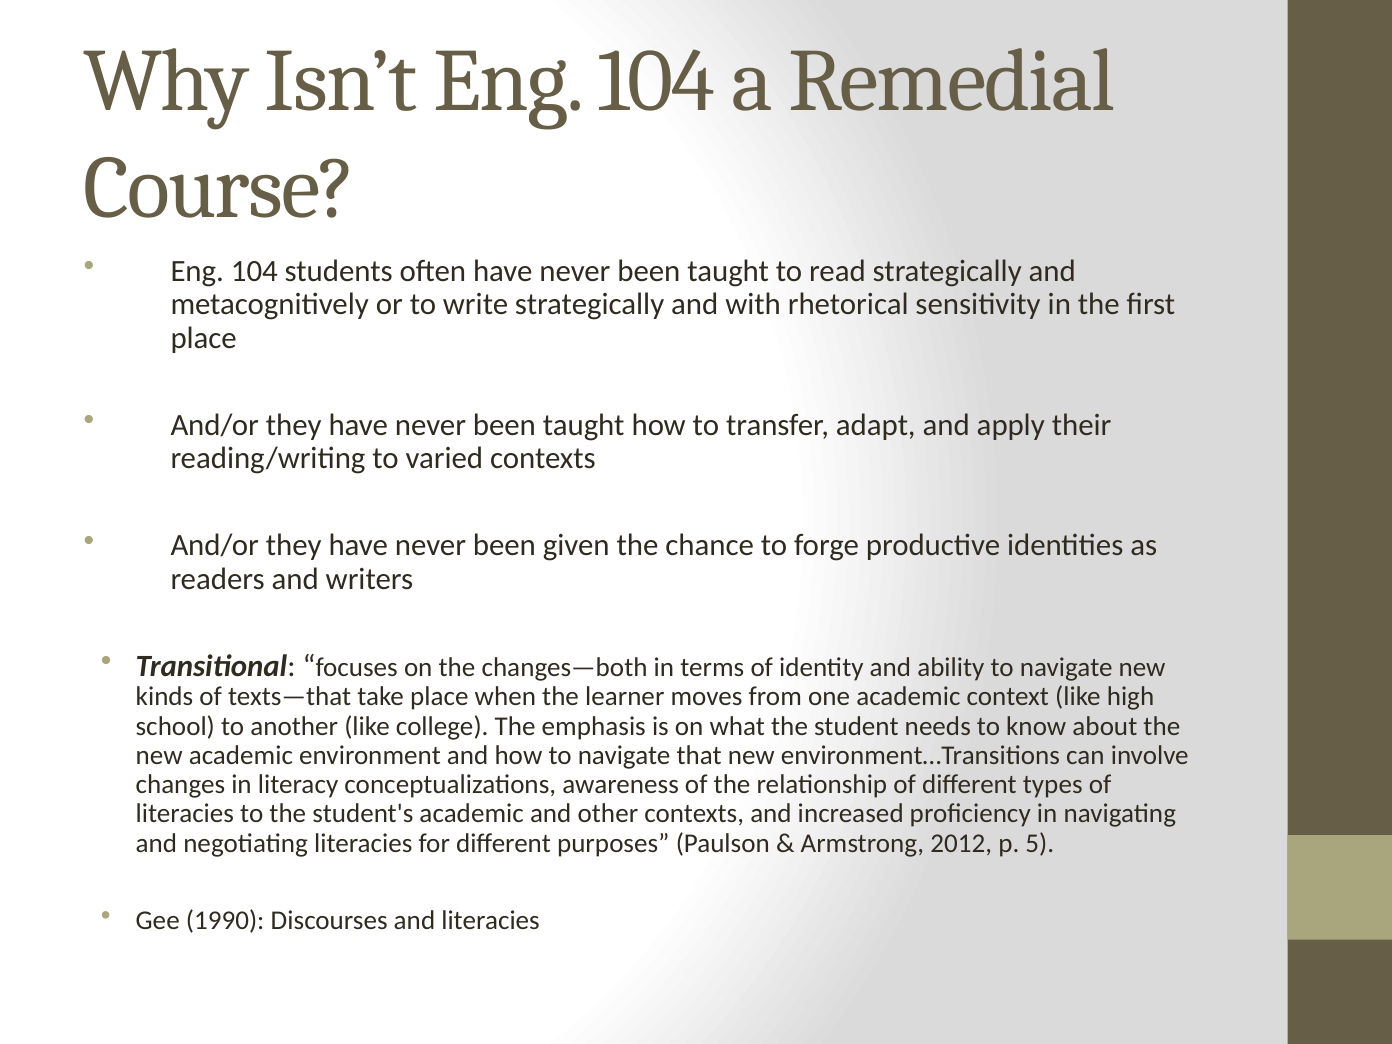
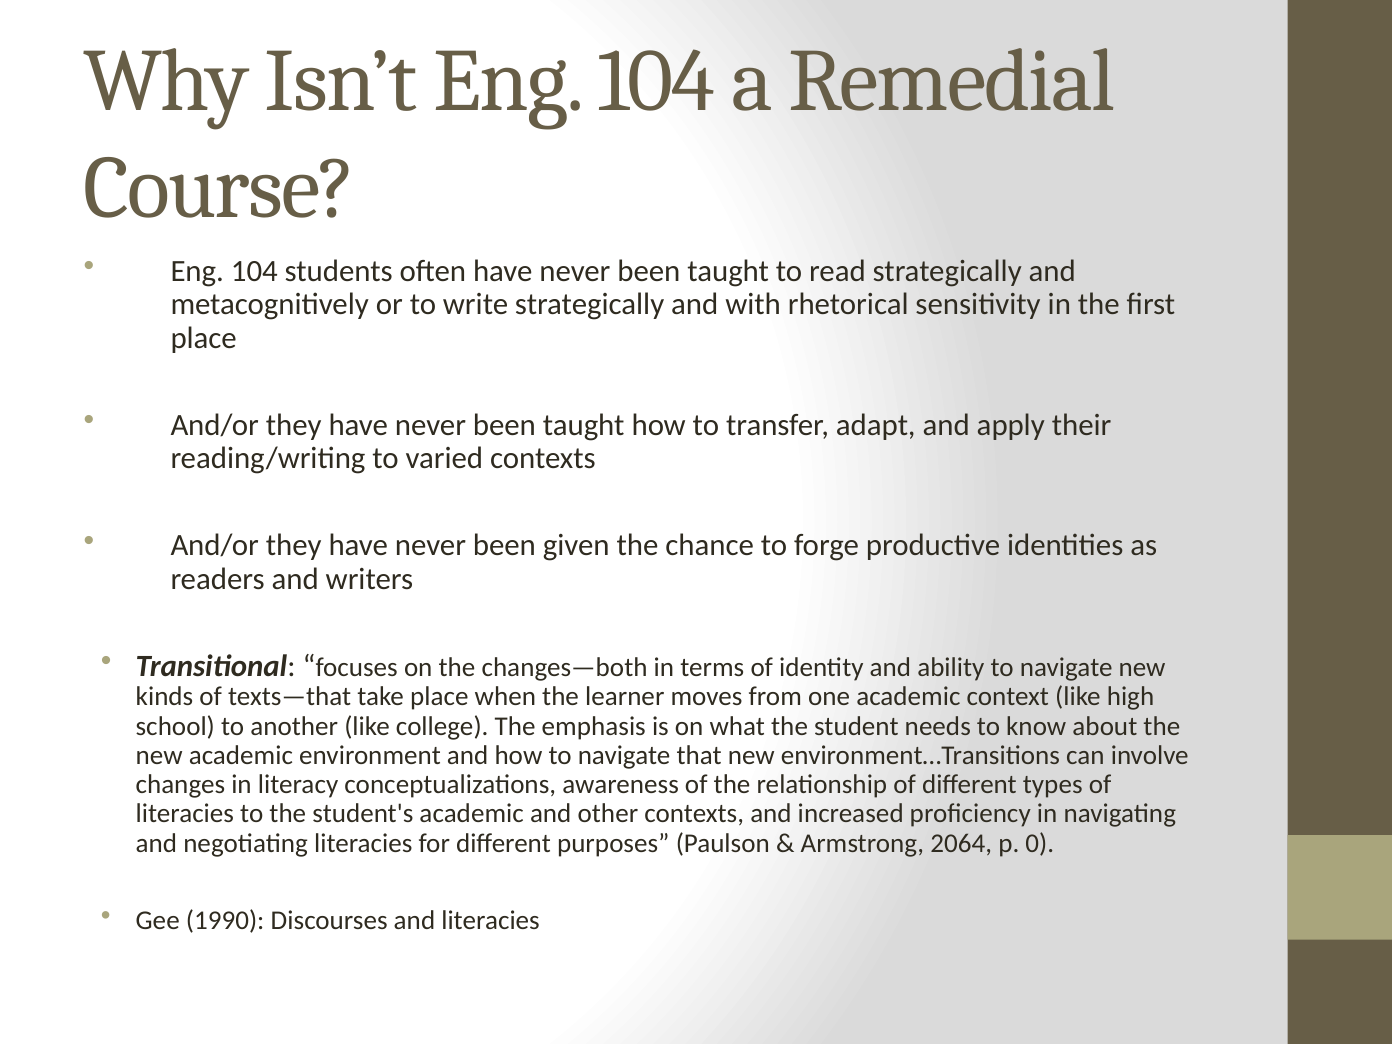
2012: 2012 -> 2064
5: 5 -> 0
